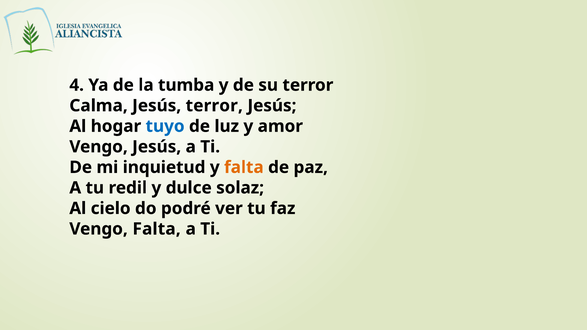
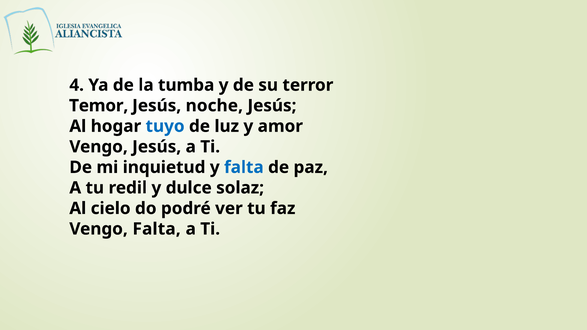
Calma: Calma -> Temor
Jesús terror: terror -> noche
falta at (244, 167) colour: orange -> blue
